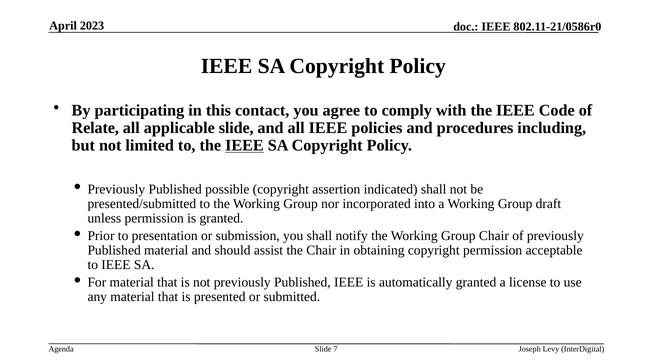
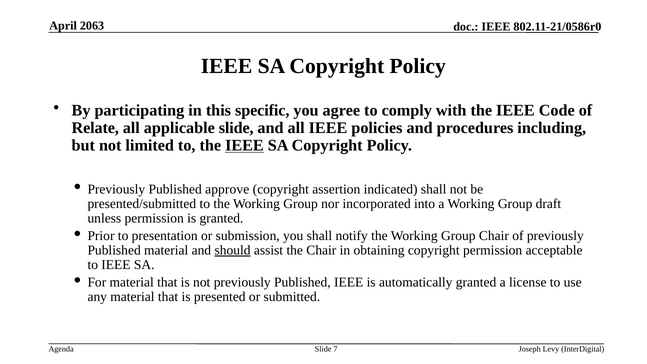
2023: 2023 -> 2063
contact: contact -> specific
possible: possible -> approve
should underline: none -> present
